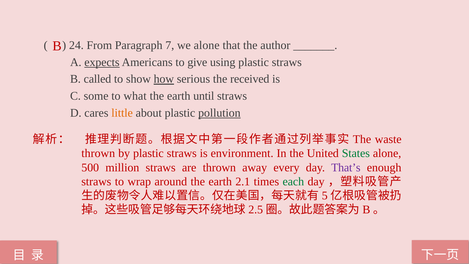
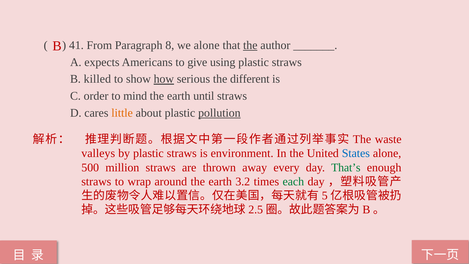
24: 24 -> 41
7: 7 -> 8
the at (250, 45) underline: none -> present
expects underline: present -> none
called: called -> killed
received: received -> different
some: some -> order
what: what -> mind
thrown at (98, 153): thrown -> valleys
States colour: green -> blue
That’s colour: purple -> green
2.1: 2.1 -> 3.2
